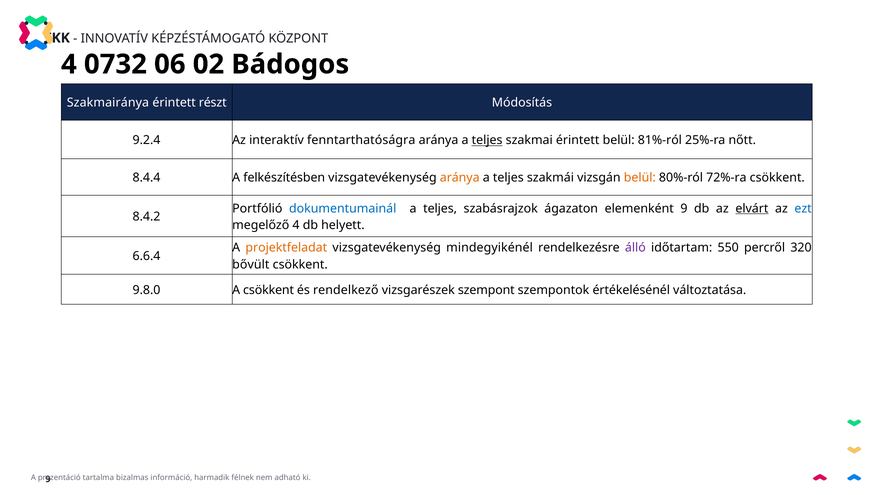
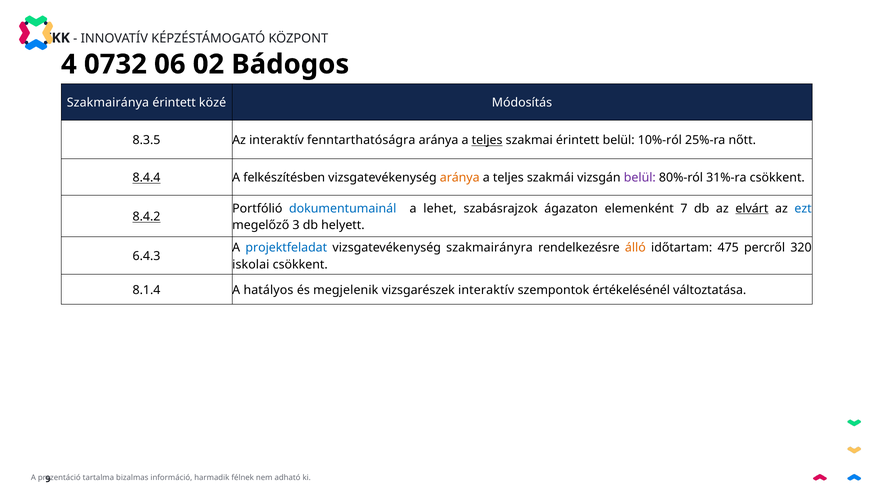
részt: részt -> közé
9.2.4: 9.2.4 -> 8.3.5
81%-ról: 81%-ról -> 10%-ról
8.4.4 underline: none -> present
belül at (640, 178) colour: orange -> purple
72%-ra: 72%-ra -> 31%-ra
teljes at (440, 209): teljes -> lehet
elemenként 9: 9 -> 7
8.4.2 underline: none -> present
megelőző 4: 4 -> 3
projektfeladat colour: orange -> blue
mindegyikénél: mindegyikénél -> szakmairányra
álló colour: purple -> orange
550: 550 -> 475
6.6.4: 6.6.4 -> 6.4.3
bővült: bővült -> iskolai
9.8.0: 9.8.0 -> 8.1.4
A csökkent: csökkent -> hatályos
rendelkező: rendelkező -> megjelenik
vizsgarészek szempont: szempont -> interaktív
